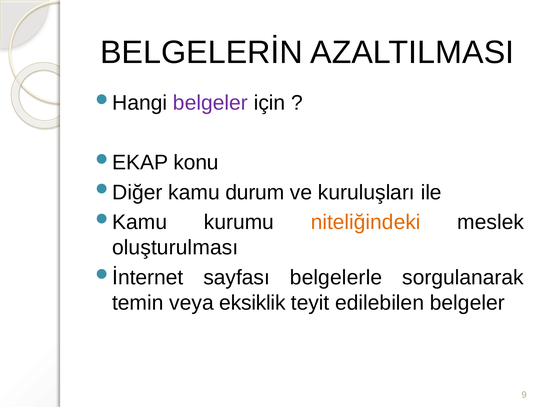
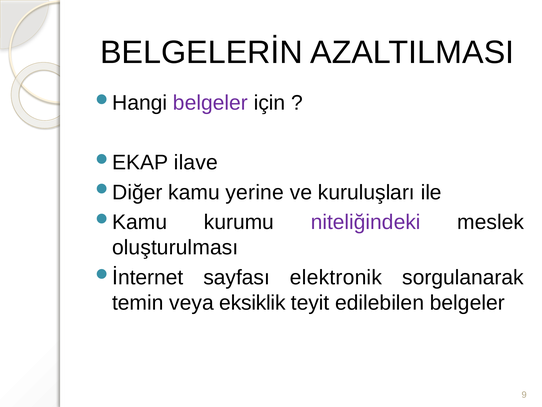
konu: konu -> ilave
durum: durum -> yerine
niteliğindeki colour: orange -> purple
belgelerle: belgelerle -> elektronik
